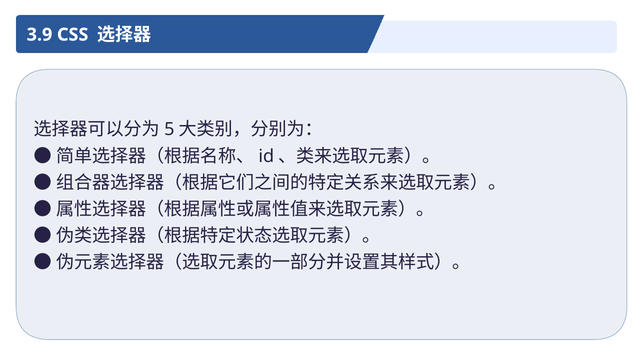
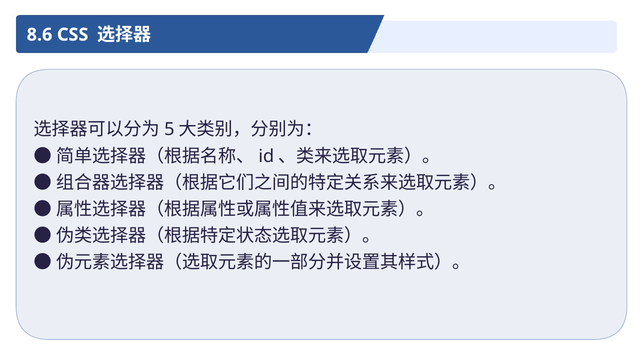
3.9: 3.9 -> 8.6
